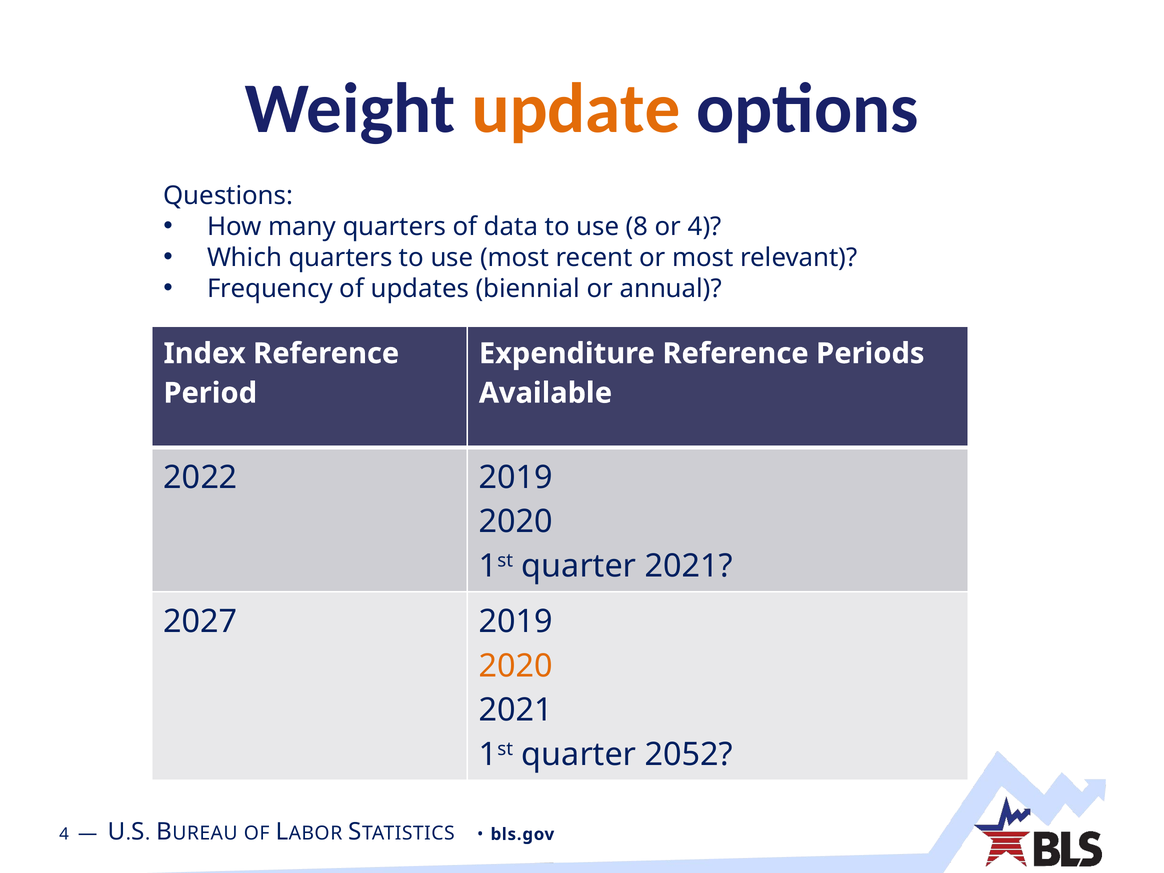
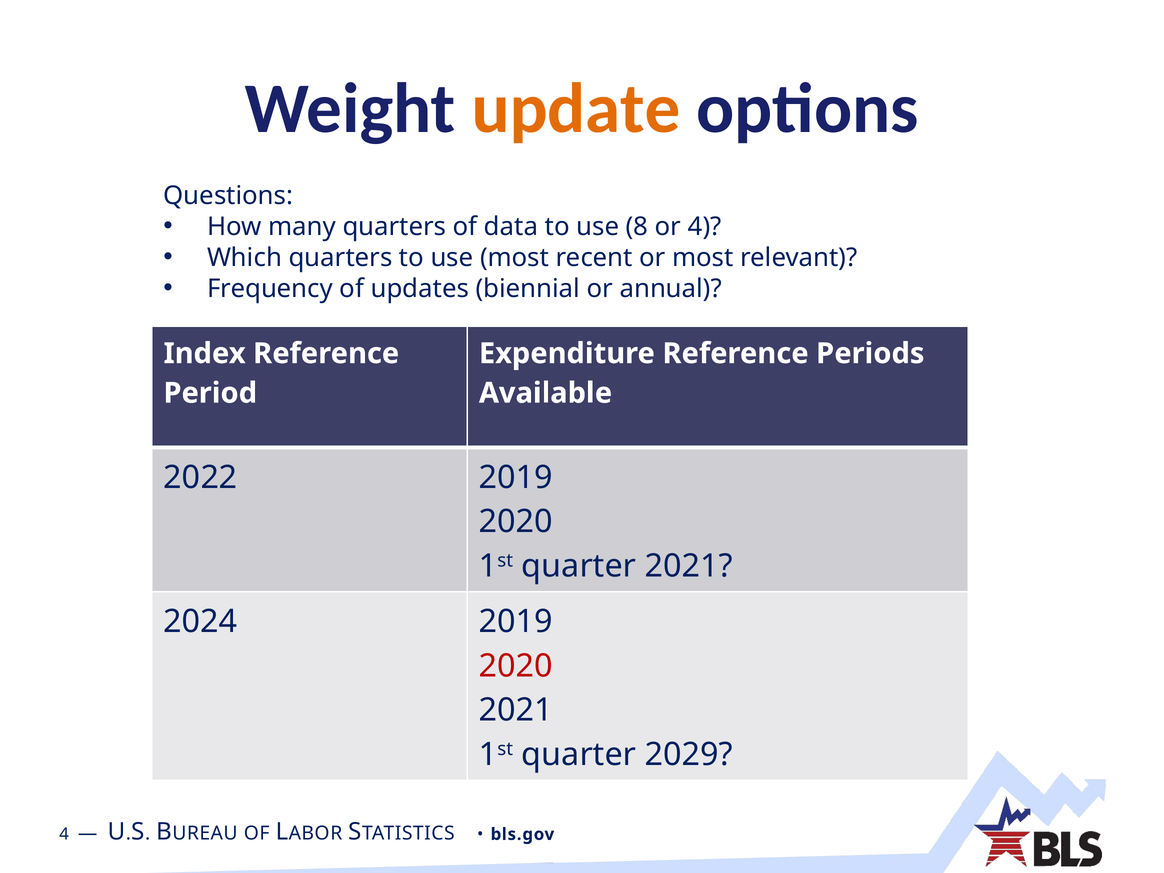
2027: 2027 -> 2024
2020 at (516, 666) colour: orange -> red
2052: 2052 -> 2029
